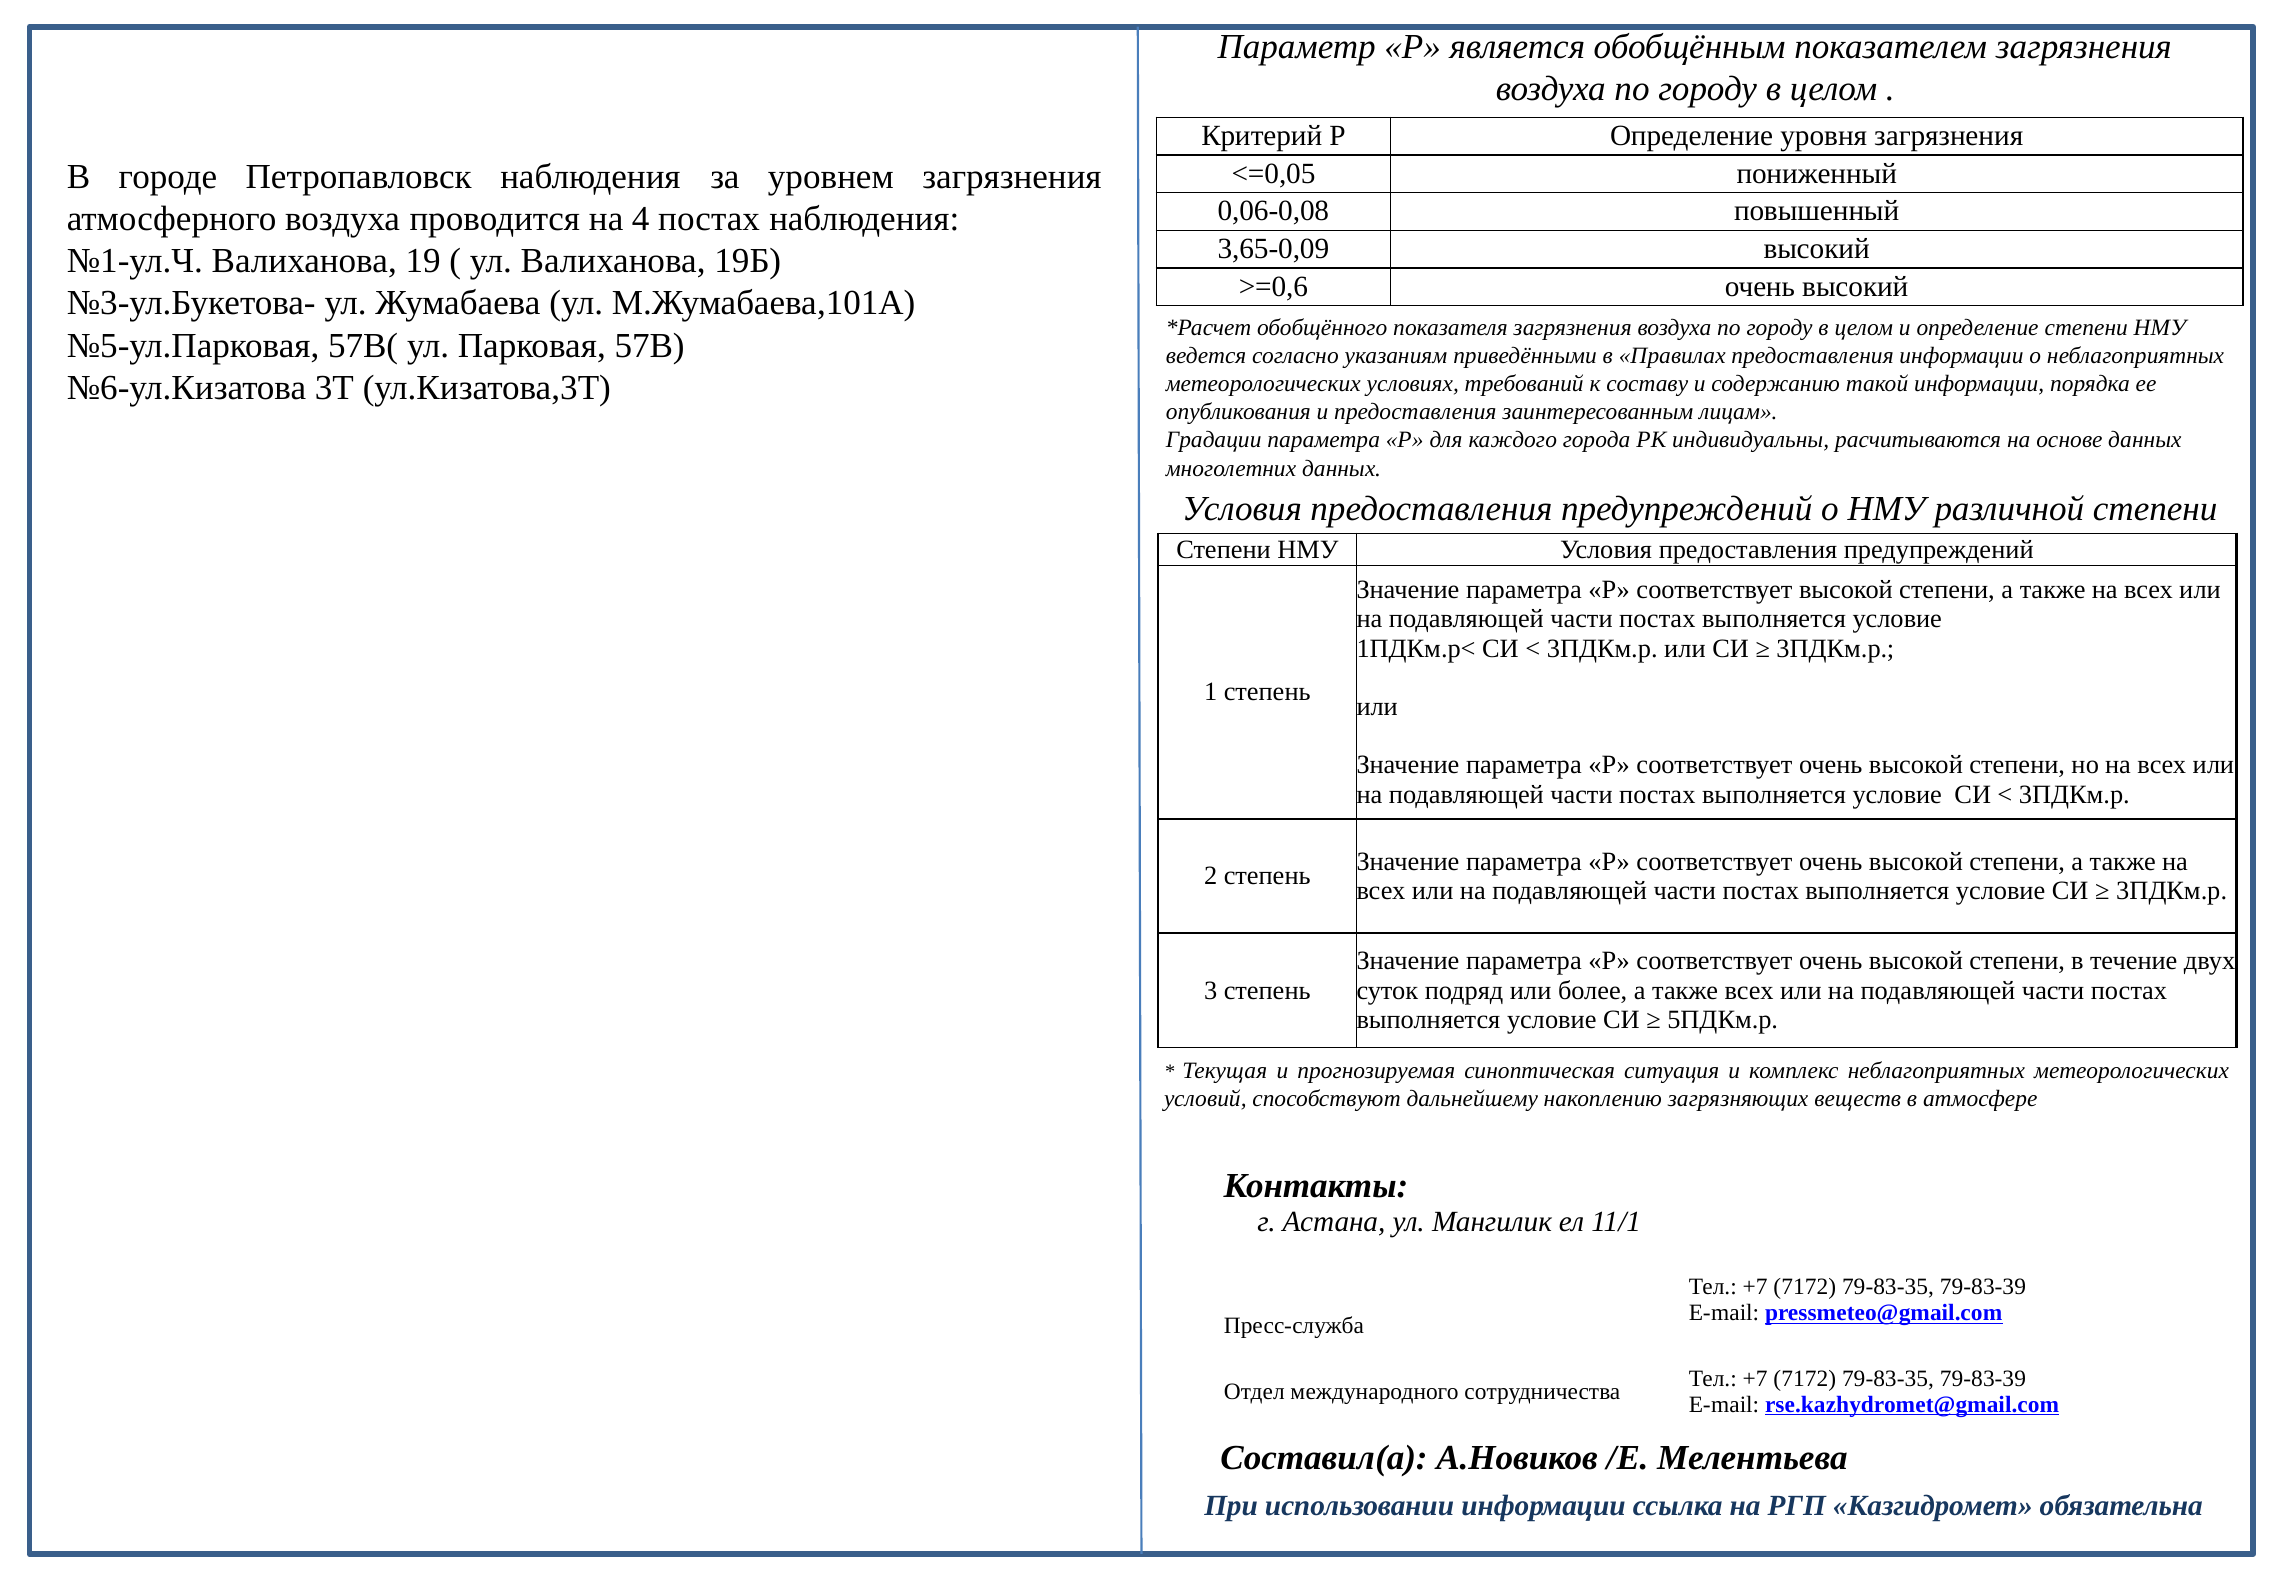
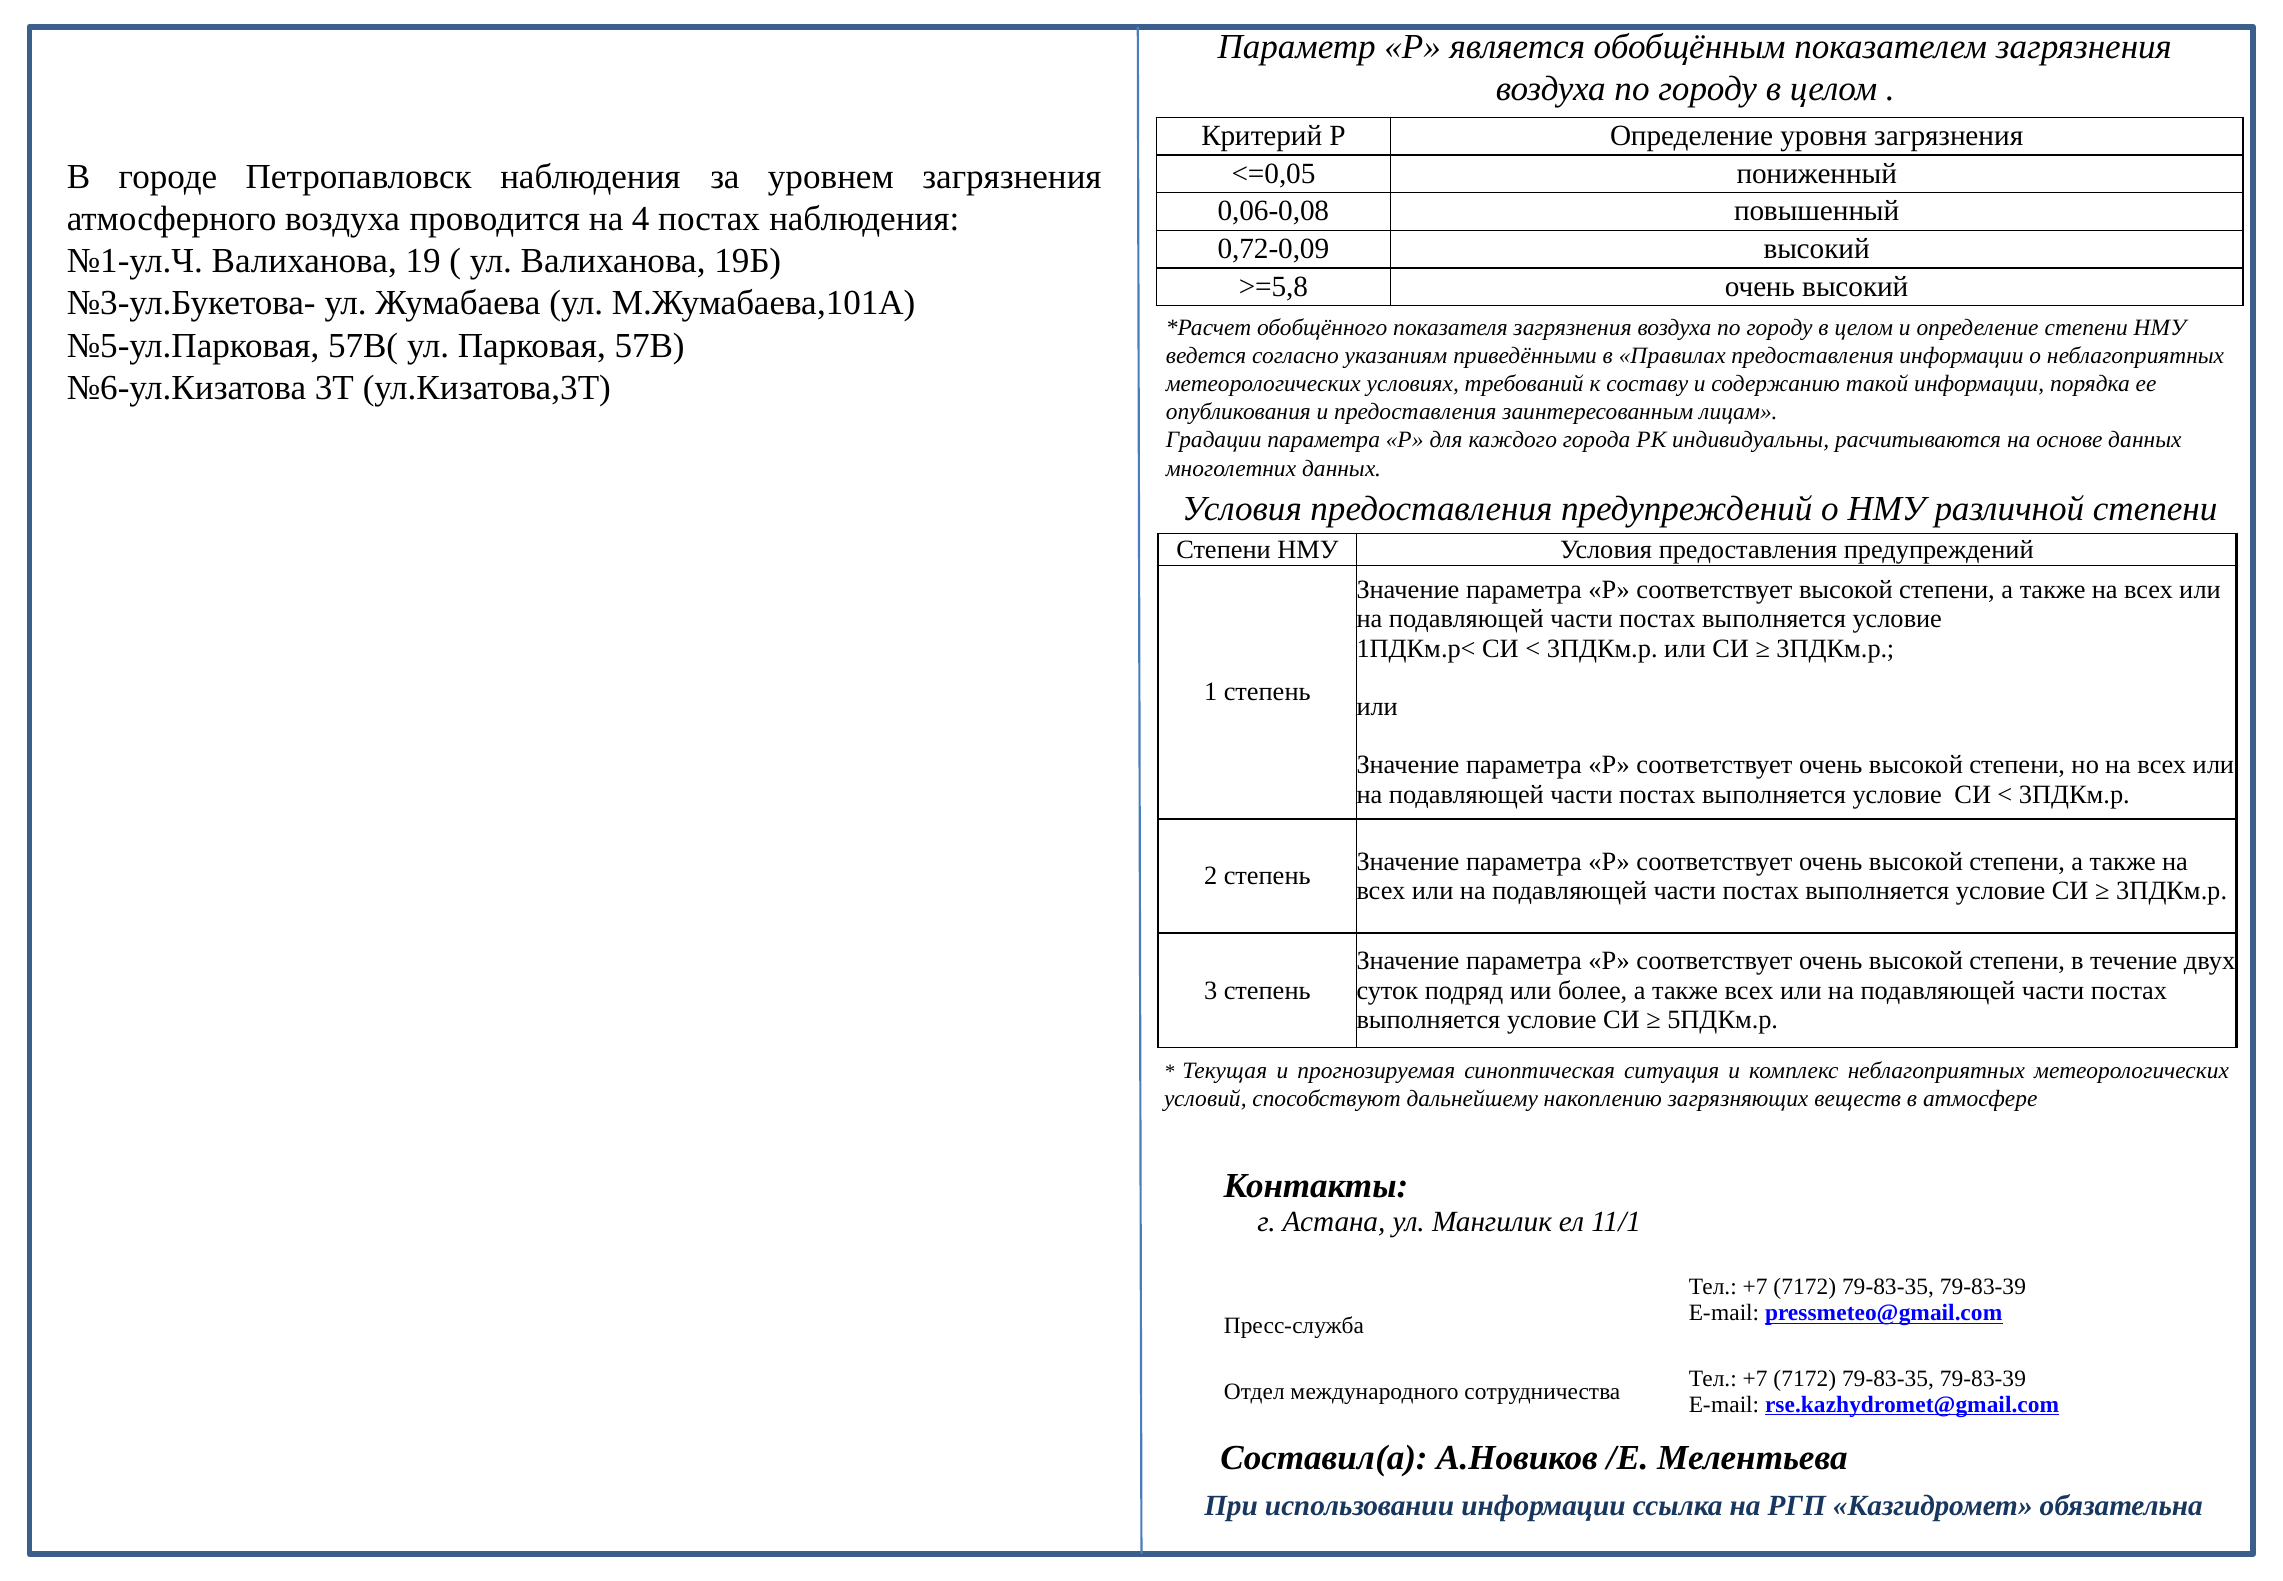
3,65-0,09: 3,65-0,09 -> 0,72-0,09
>=0,6: >=0,6 -> >=5,8
